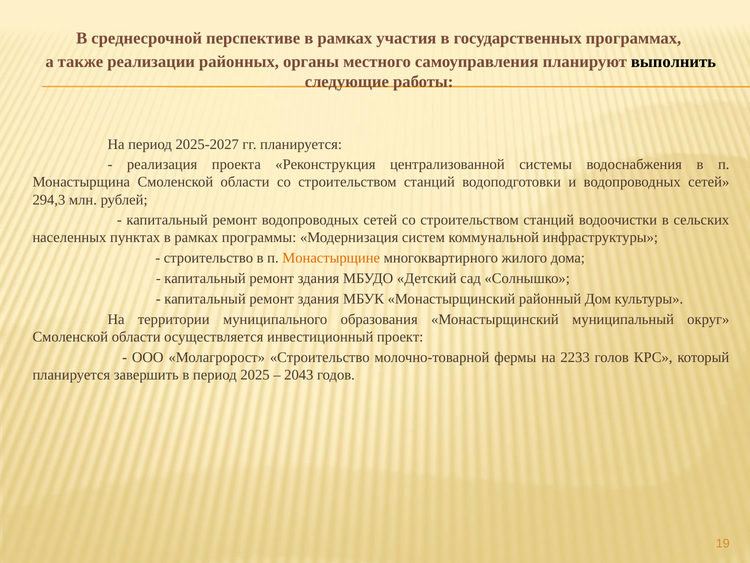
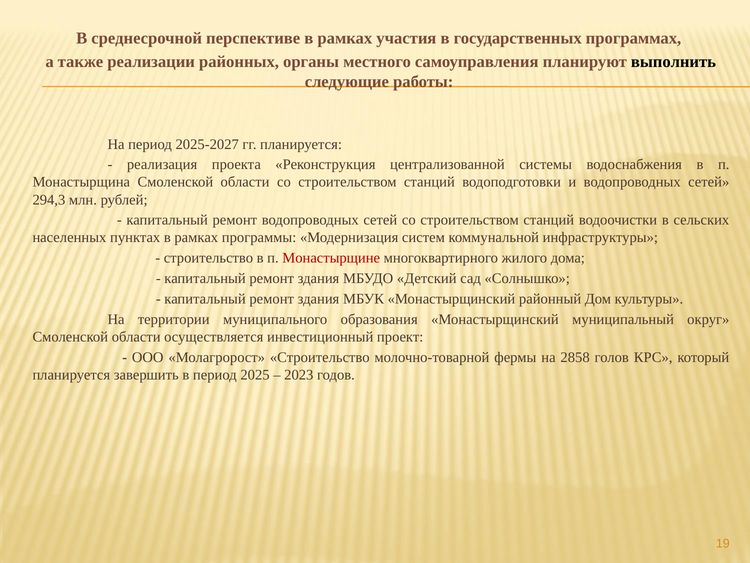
Монастырщине colour: orange -> red
2233: 2233 -> 2858
2043: 2043 -> 2023
